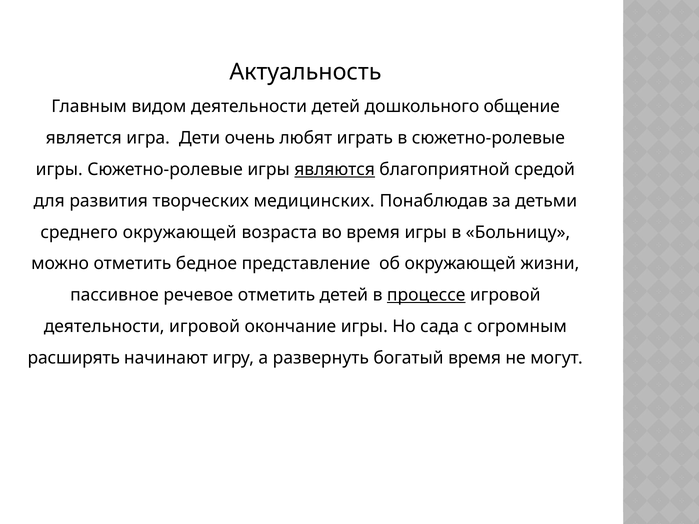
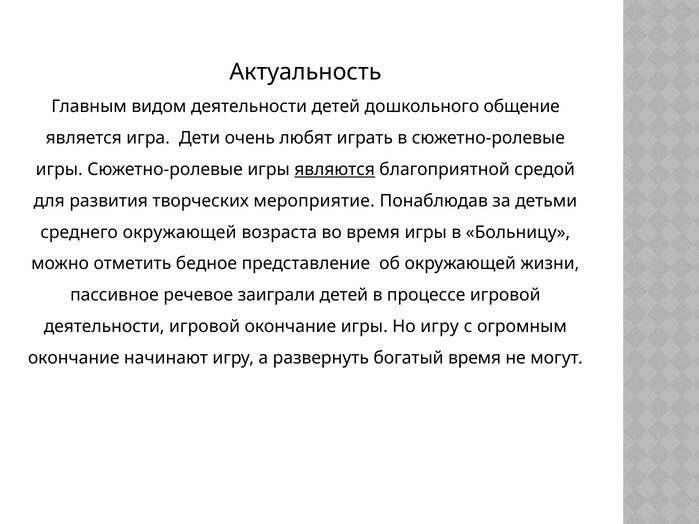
медицинских: медицинских -> мероприятие
речевое отметить: отметить -> заиграли
процессе underline: present -> none
Но сада: сада -> игру
расширять at (74, 358): расширять -> окончание
